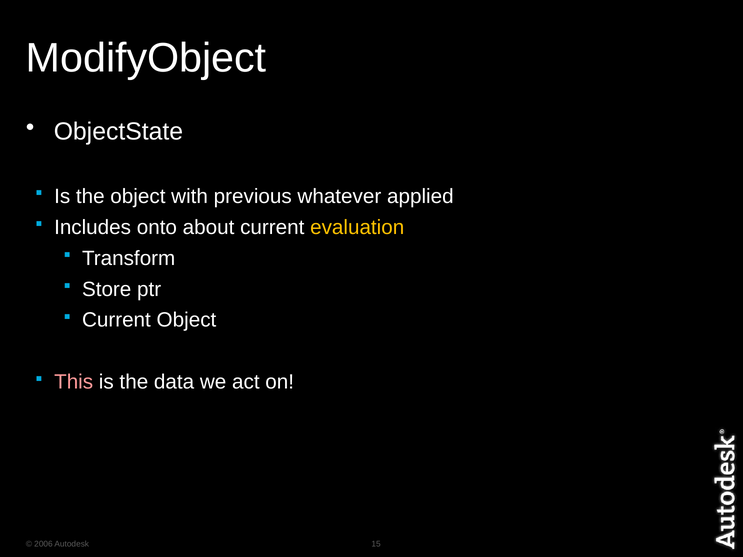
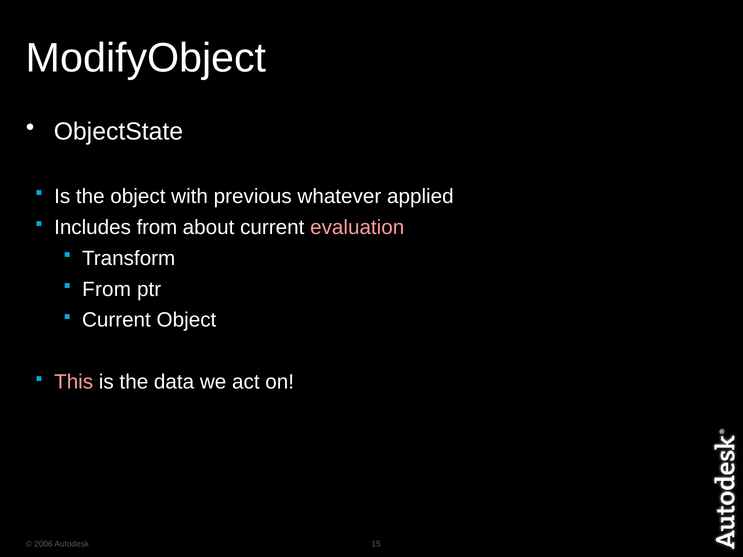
Includes onto: onto -> from
evaluation colour: yellow -> pink
Store at (107, 289): Store -> From
